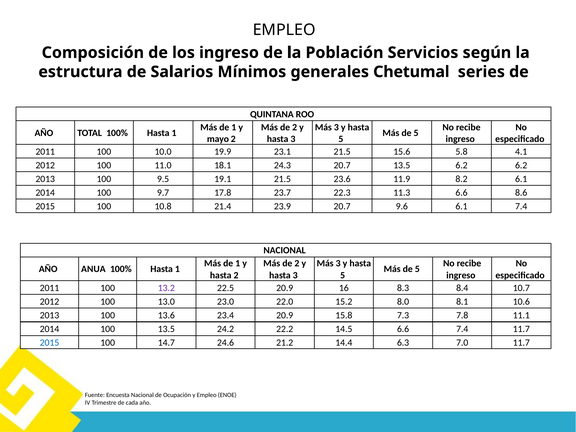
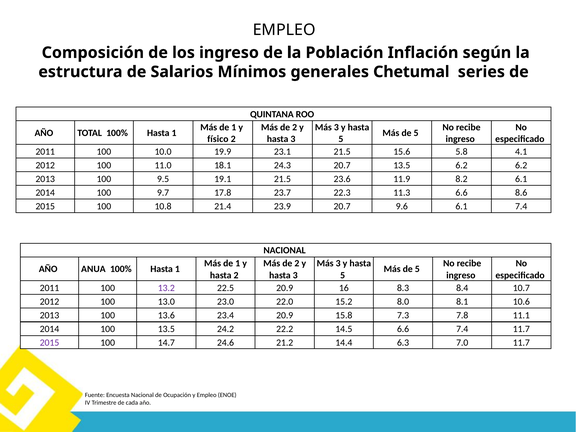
Servicios: Servicios -> Inflación
mayo: mayo -> físico
2015 at (50, 343) colour: blue -> purple
